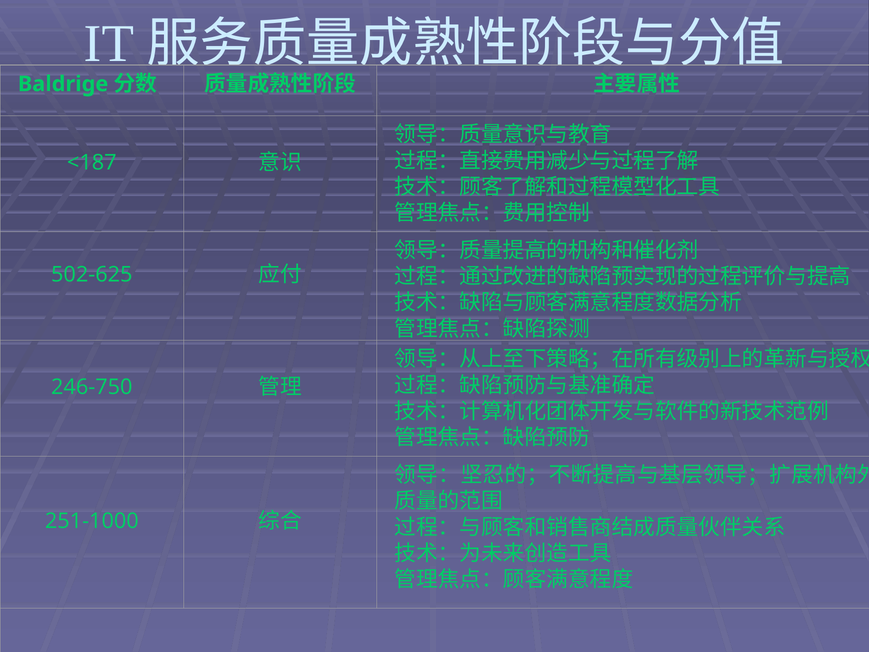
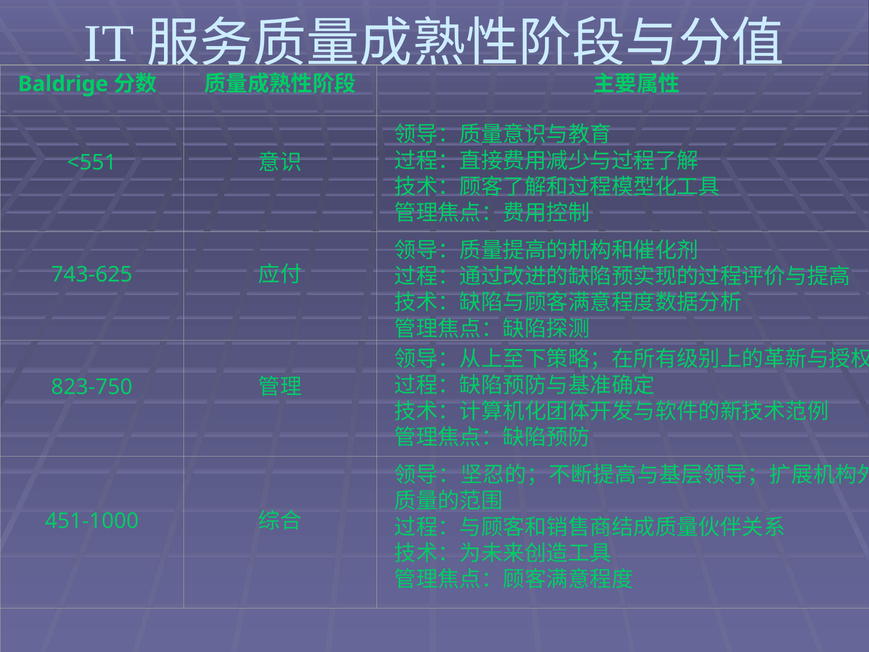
<187: <187 -> <551
502-625: 502-625 -> 743-625
246-750: 246-750 -> 823-750
251-1000: 251-1000 -> 451-1000
